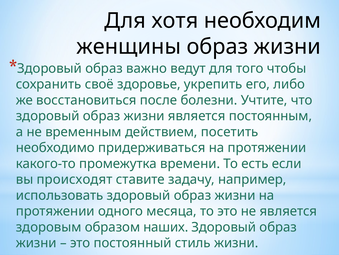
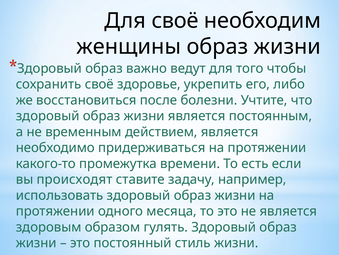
Для хотя: хотя -> своё
действием посетить: посетить -> является
наших: наших -> гулять
